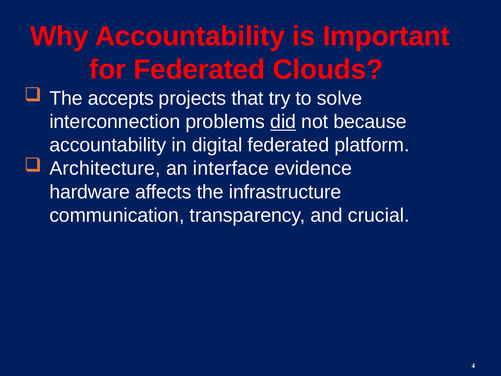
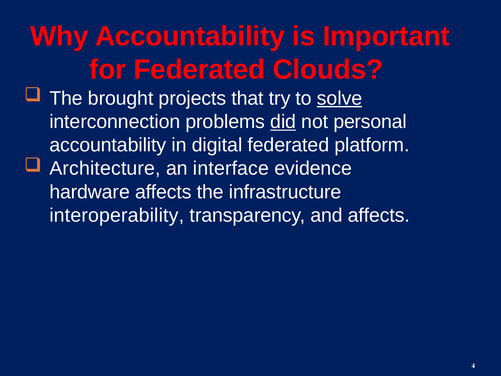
accepts: accepts -> brought
solve underline: none -> present
because: because -> personal
communication: communication -> interoperability
and crucial: crucial -> affects
